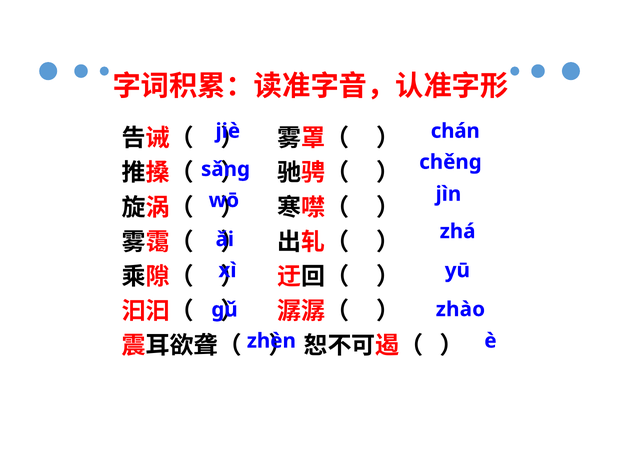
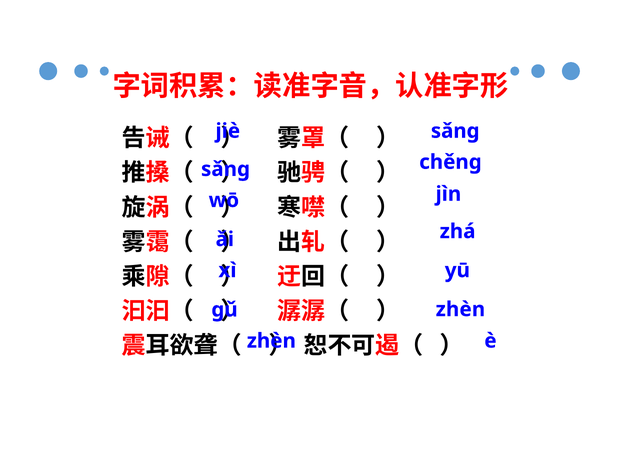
chán at (455, 131): chán -> sǎnɡ
zhào at (460, 309): zhào -> zhèn
